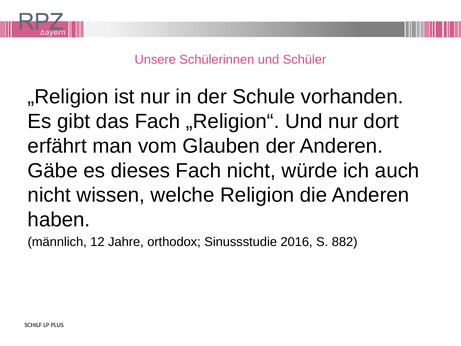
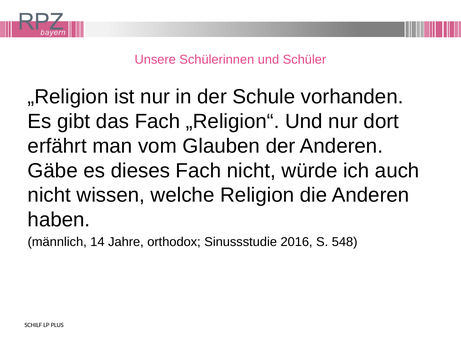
12: 12 -> 14
882: 882 -> 548
